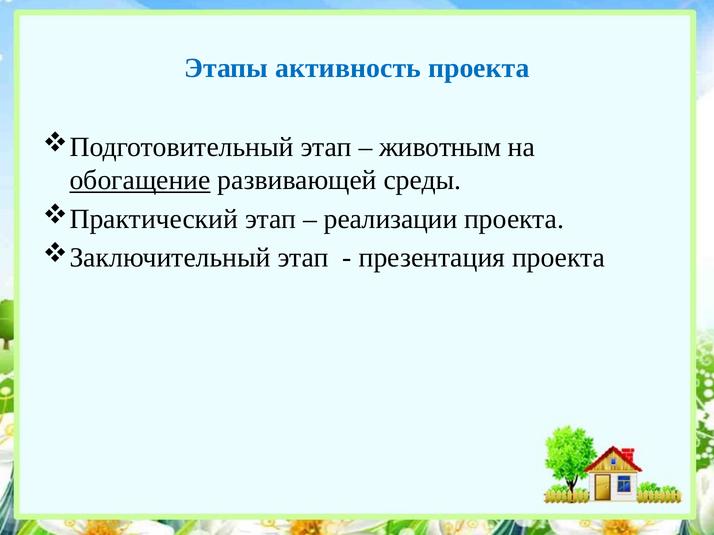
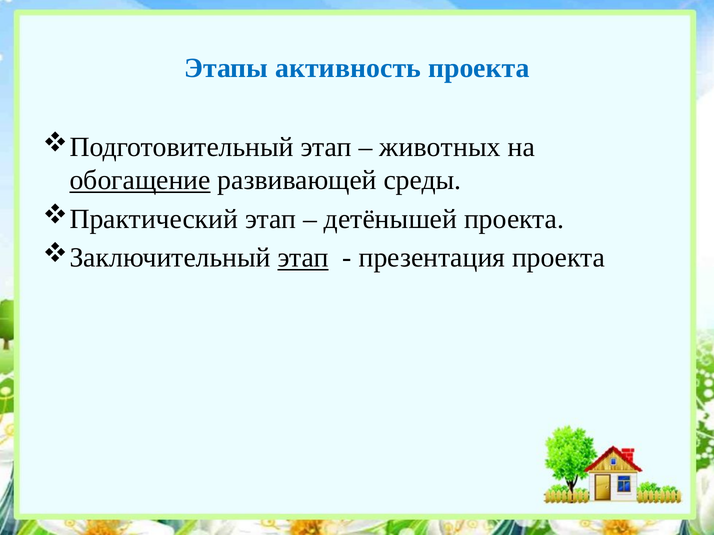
животным: животным -> животных
реализации: реализации -> детёнышей
этап at (303, 258) underline: none -> present
